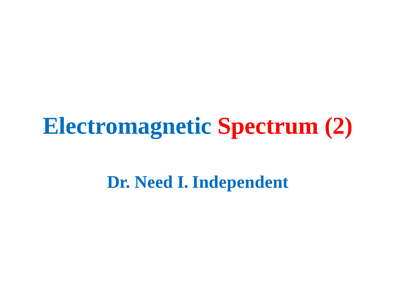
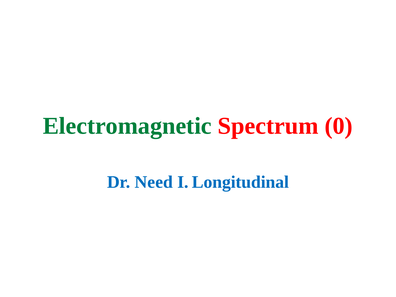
Electromagnetic colour: blue -> green
2: 2 -> 0
Independent: Independent -> Longitudinal
